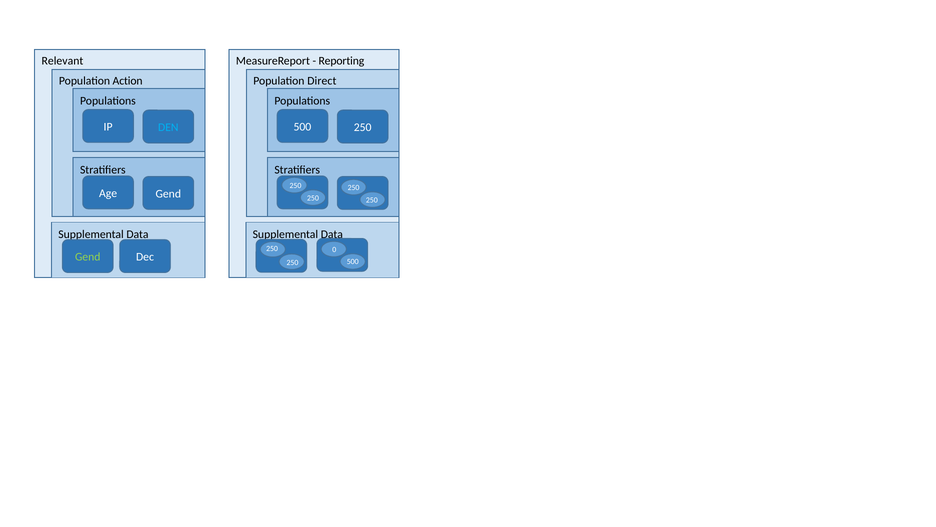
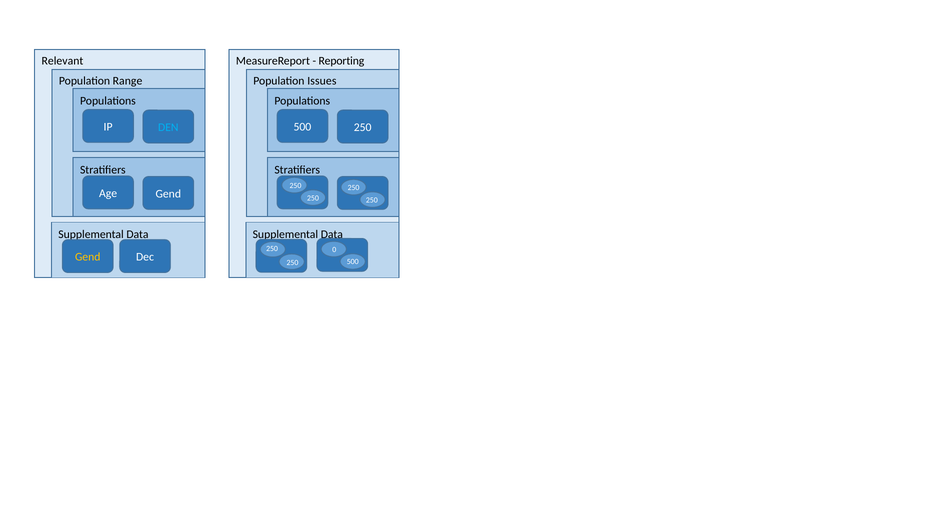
Action: Action -> Range
Direct: Direct -> Issues
Gend at (88, 257) colour: light green -> yellow
